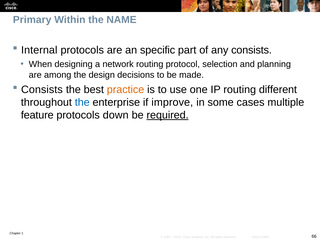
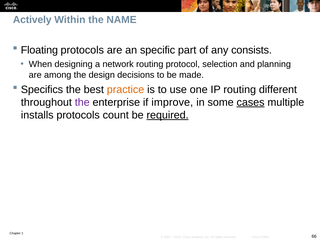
Primary: Primary -> Actively
Internal: Internal -> Floating
Consists at (42, 89): Consists -> Specifics
the at (82, 102) colour: blue -> purple
cases underline: none -> present
feature: feature -> installs
down: down -> count
